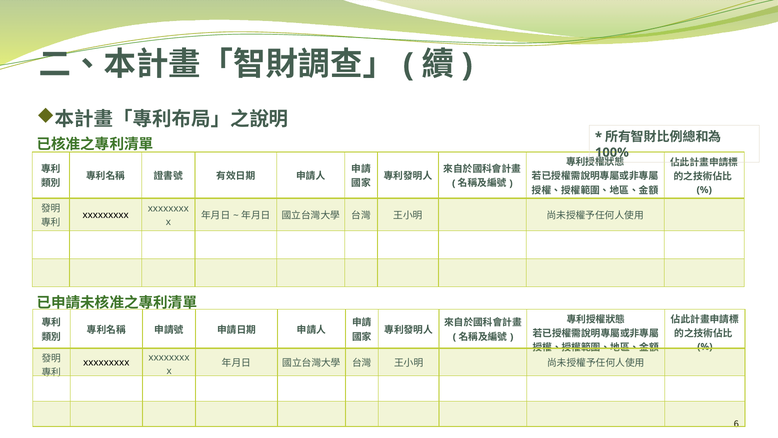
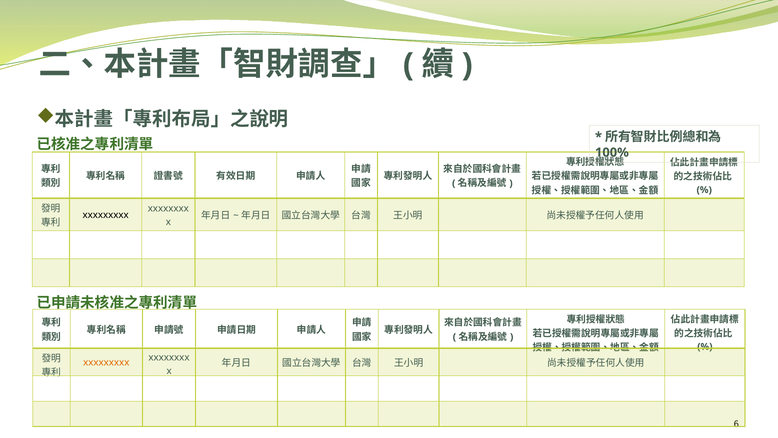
xxxxxxxxx at (106, 362) colour: black -> orange
